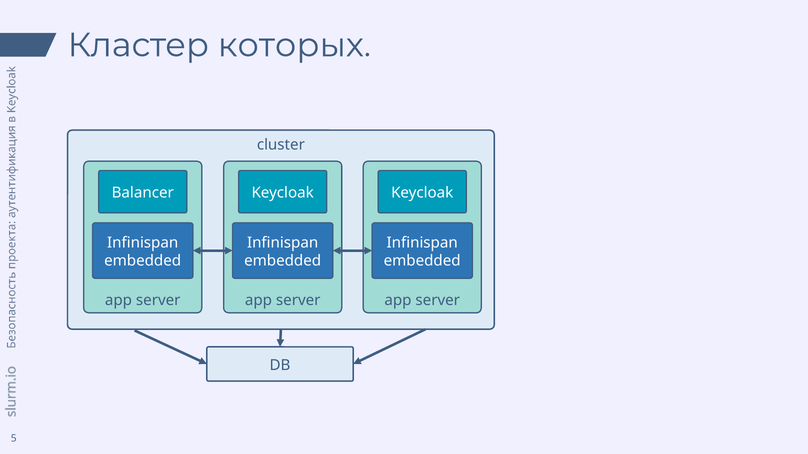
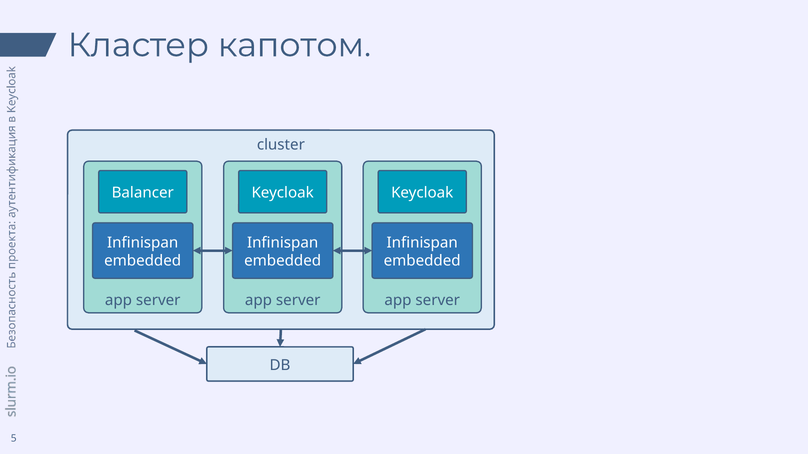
которых: которых -> капотом
